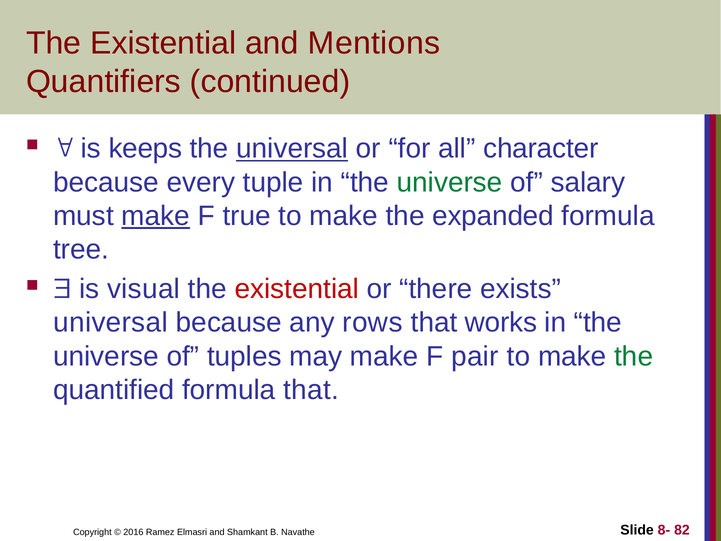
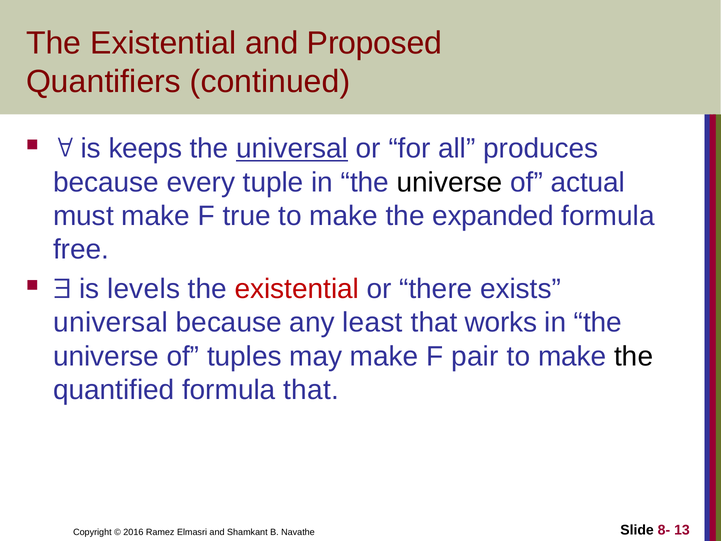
Mentions: Mentions -> Proposed
character: character -> produces
universe at (450, 182) colour: green -> black
salary: salary -> actual
make at (156, 216) underline: present -> none
tree: tree -> free
visual: visual -> levels
rows: rows -> least
the at (634, 356) colour: green -> black
82: 82 -> 13
